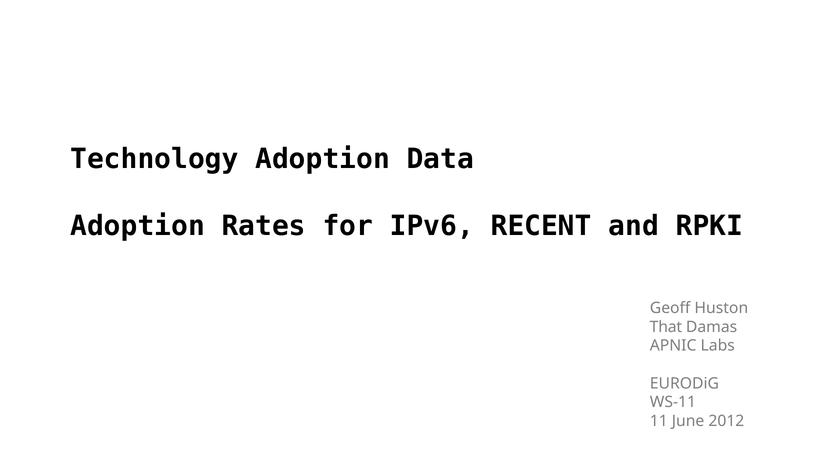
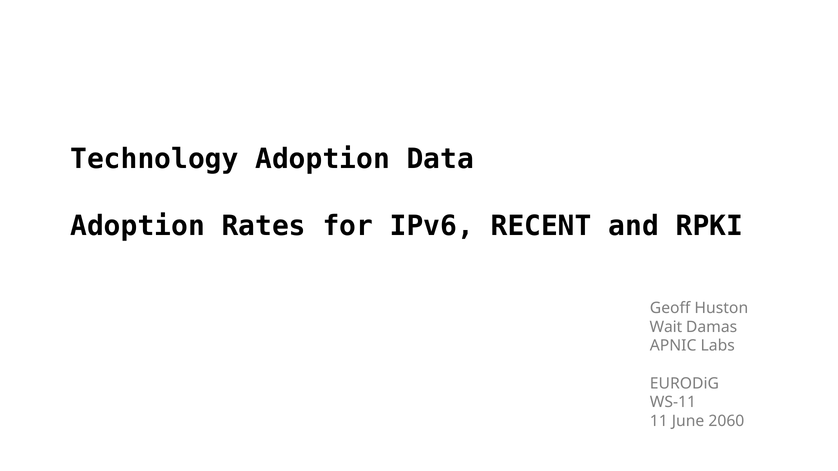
That: That -> Wait
2012: 2012 -> 2060
